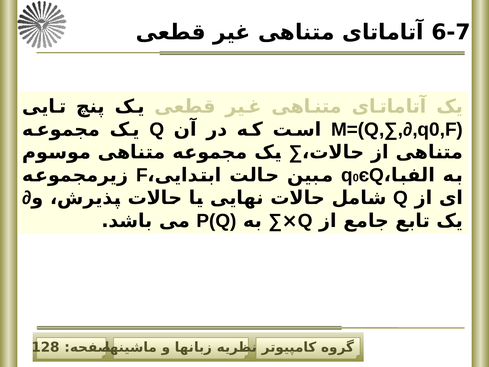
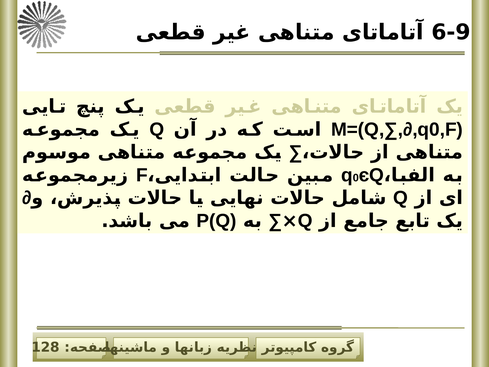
6-7: 6-7 -> 6-9
